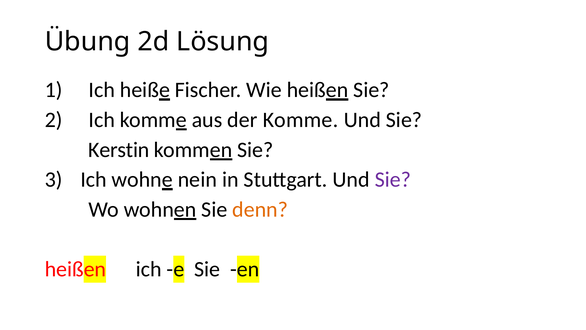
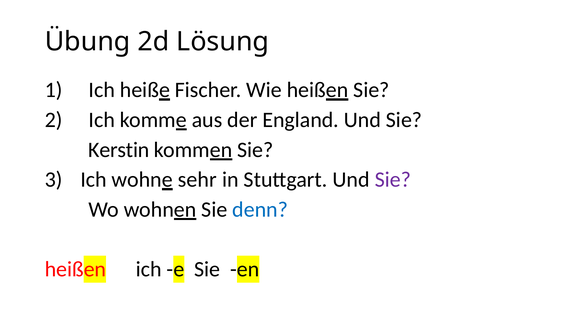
der Komme: Komme -> England
nein: nein -> sehr
denn colour: orange -> blue
